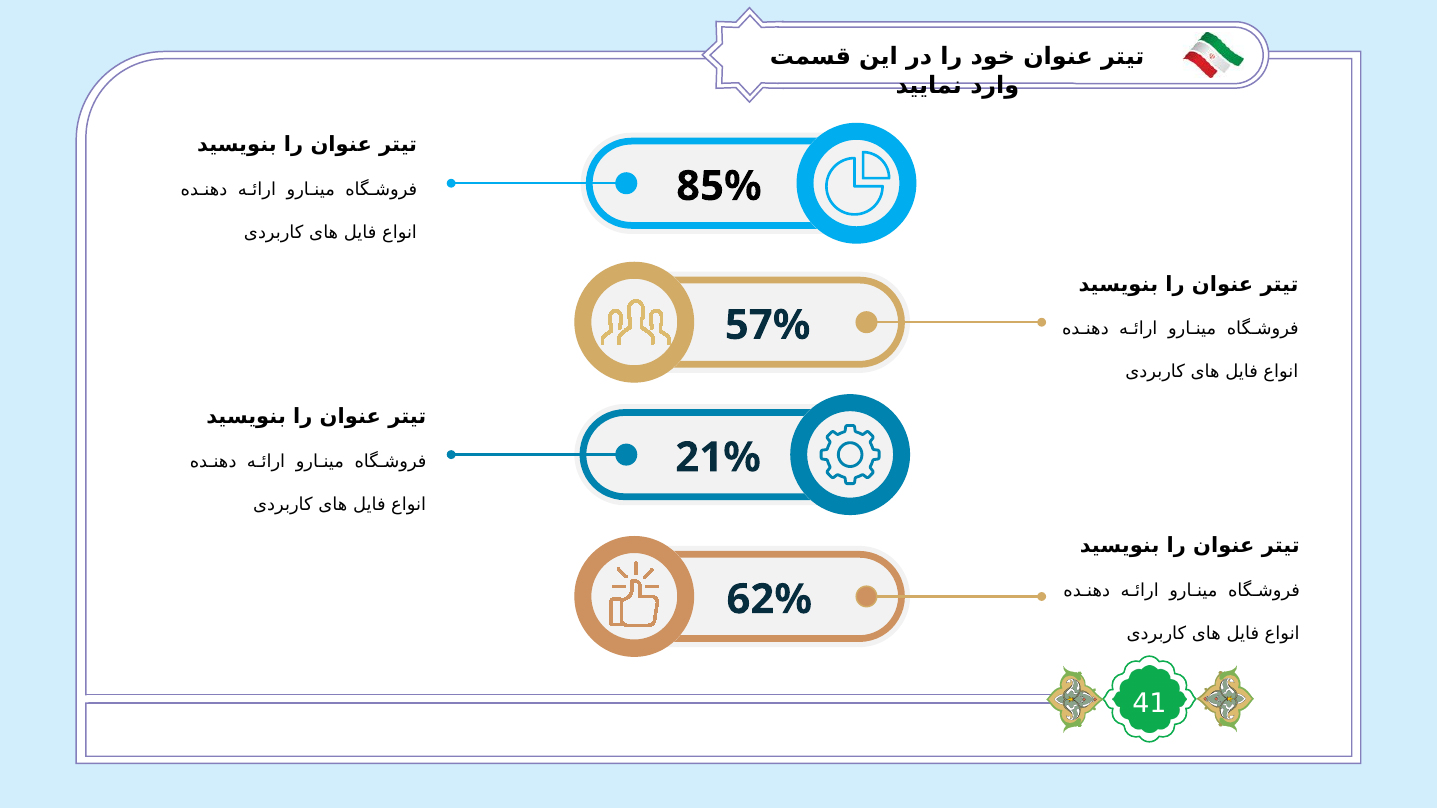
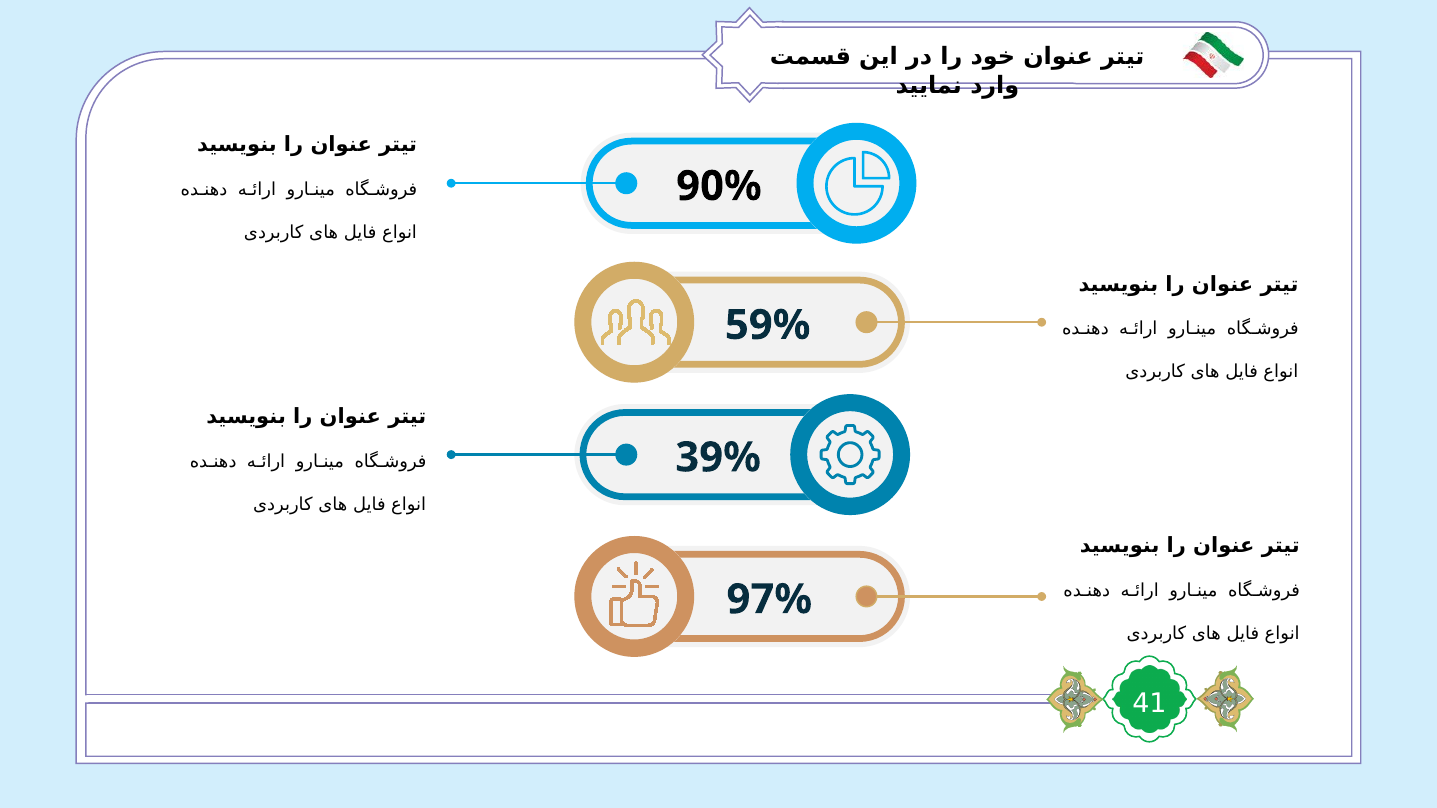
85%: 85% -> 90%
57%: 57% -> 59%
21%: 21% -> 39%
62%: 62% -> 97%
